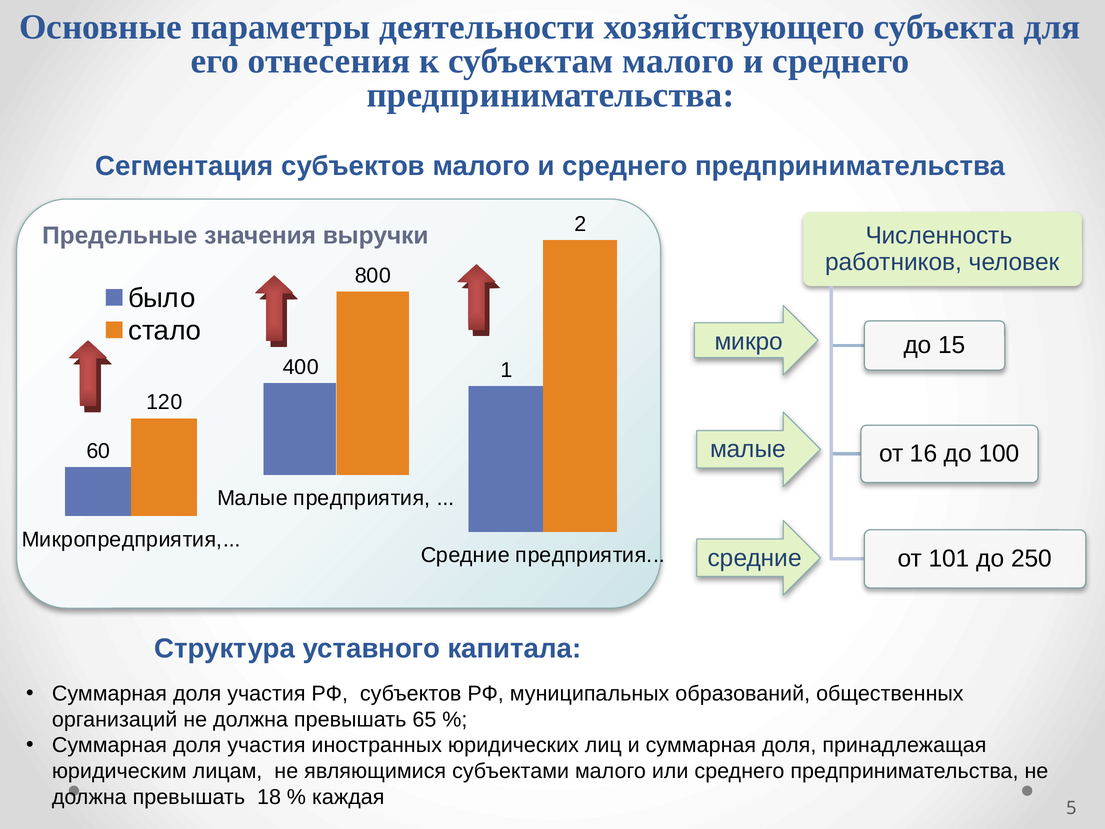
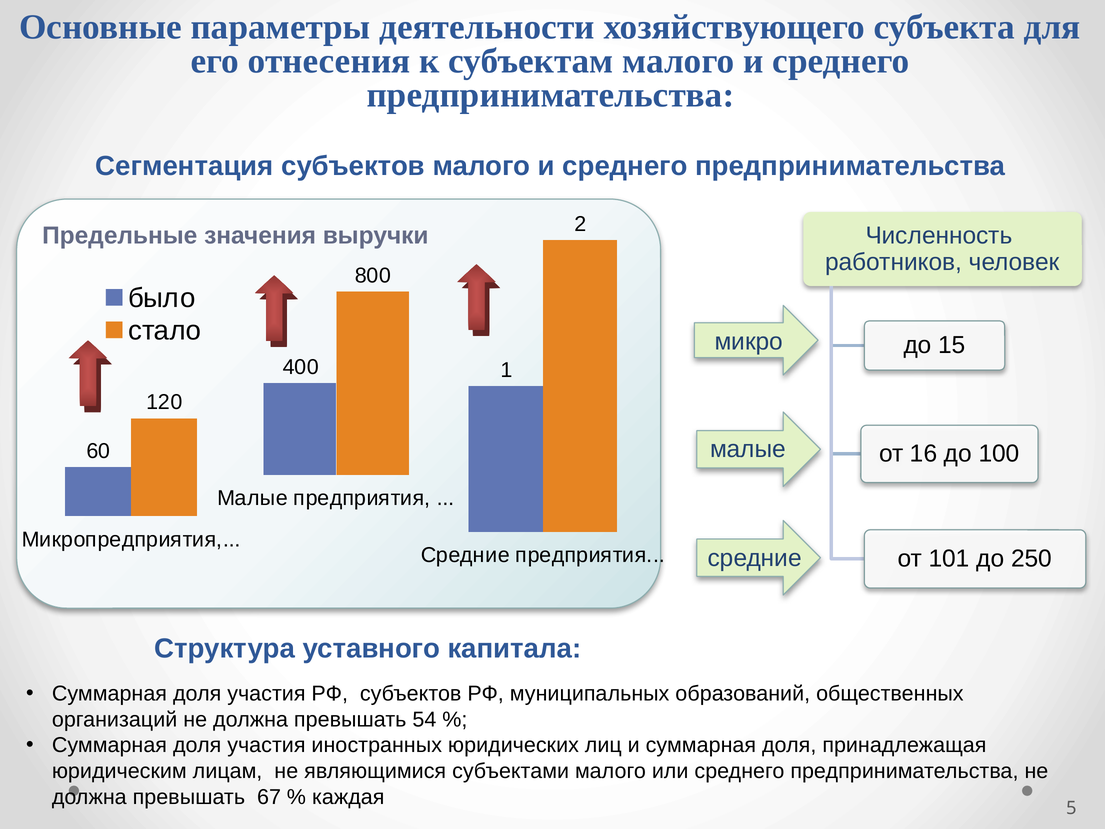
65: 65 -> 54
18: 18 -> 67
